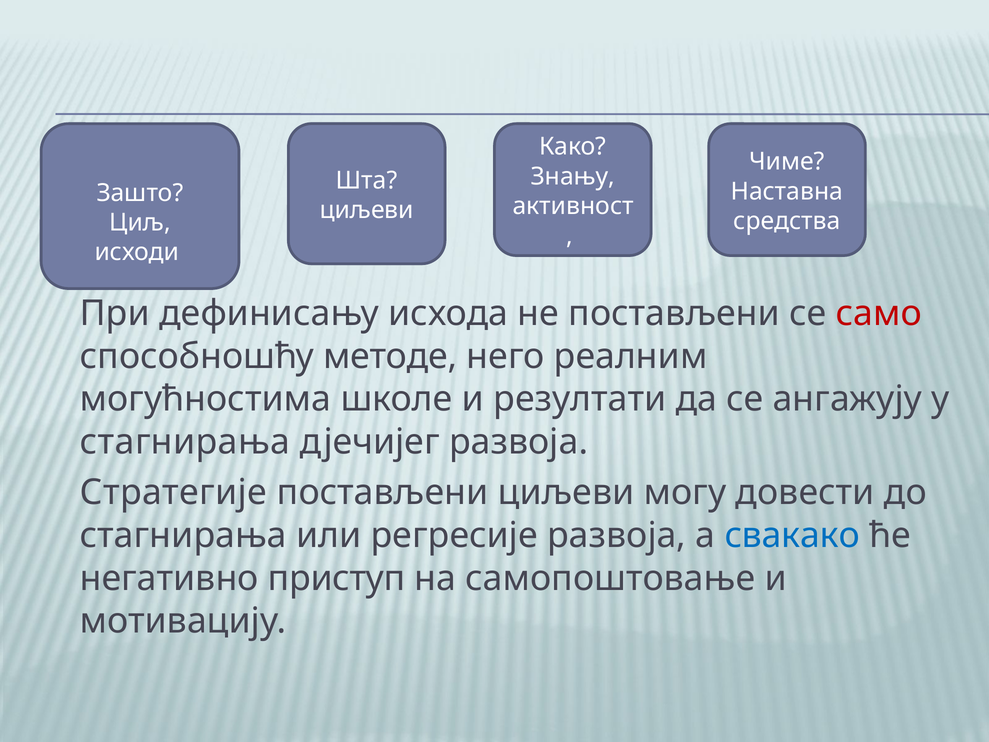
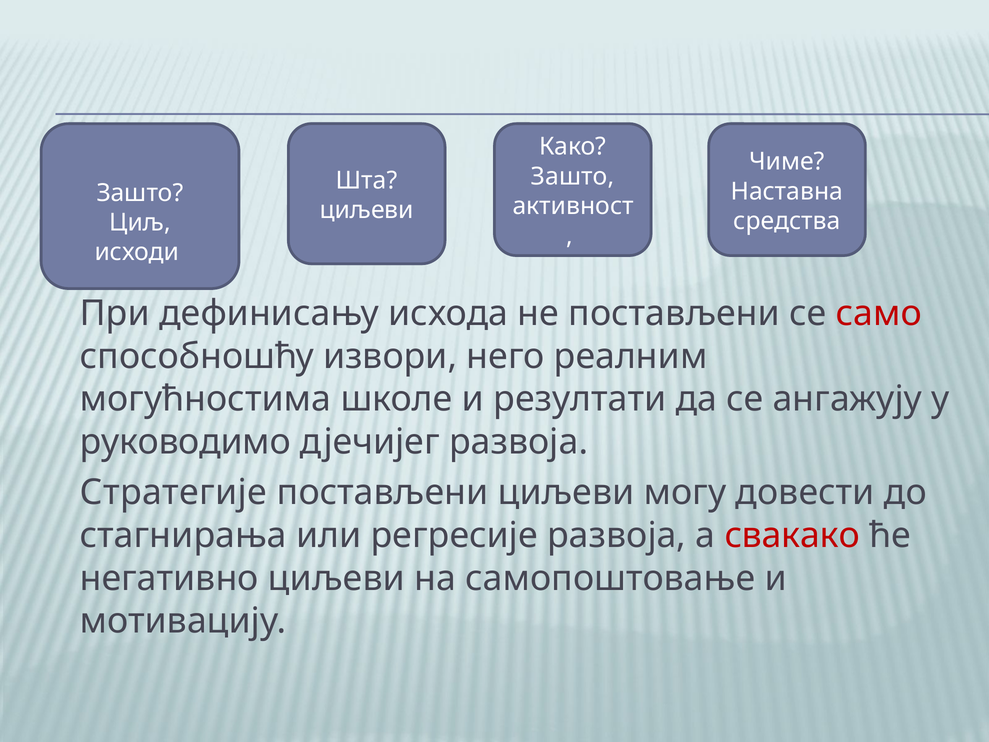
Знању at (573, 176): Знању -> Зашто
методе: методе -> извори
стагнирања at (185, 442): стагнирања -> руководимо
свакако colour: blue -> red
негативно приступ: приступ -> циљеви
